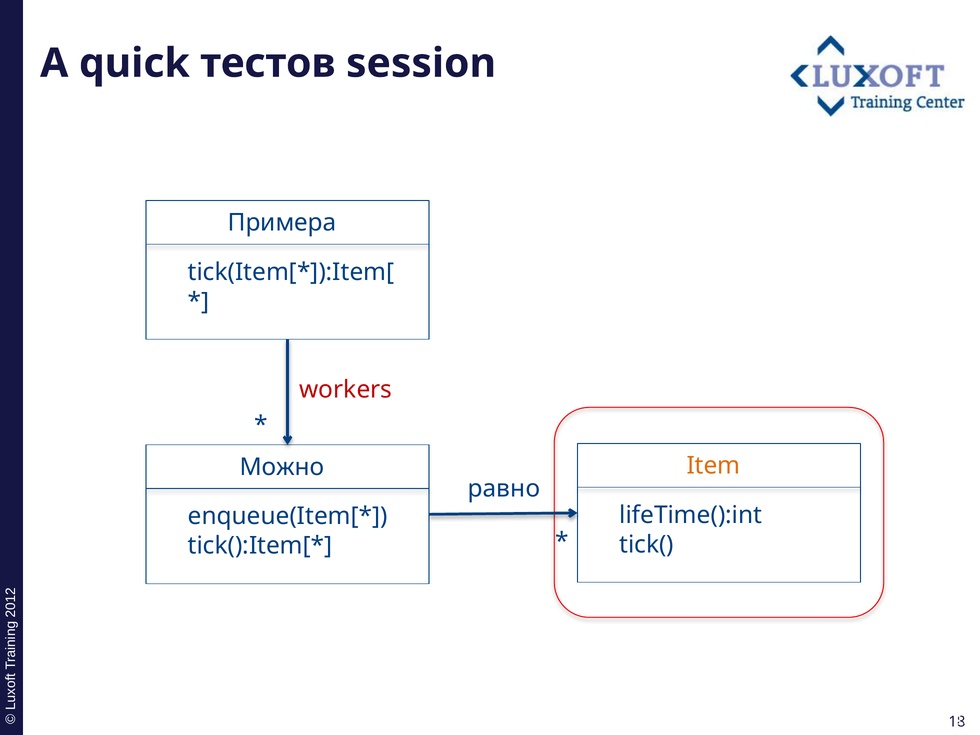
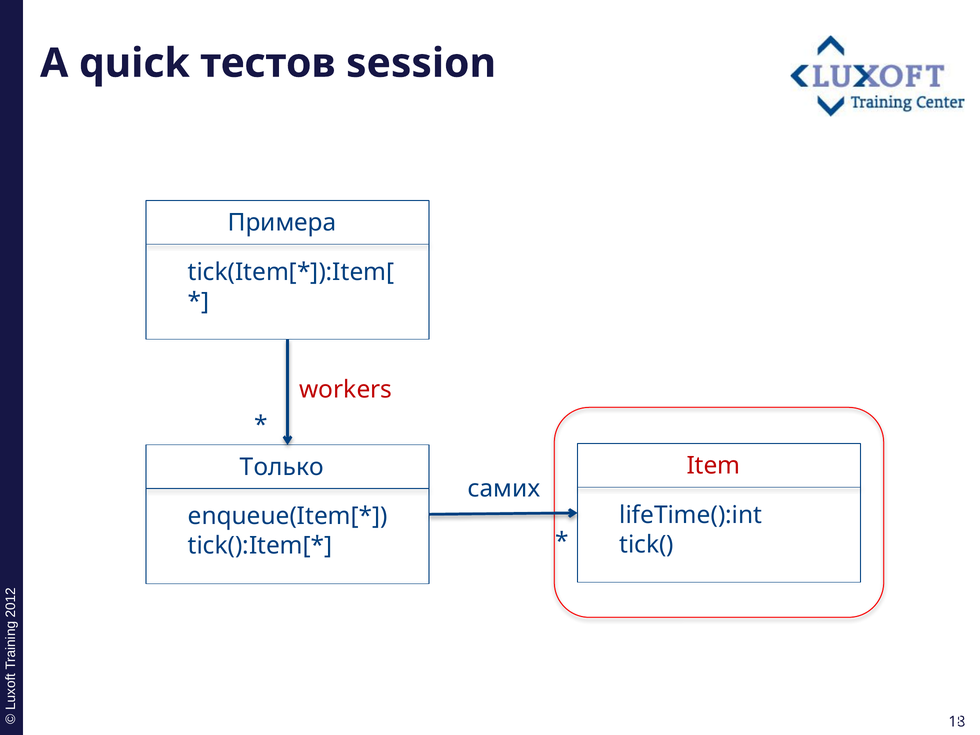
Item colour: orange -> red
Можно: Можно -> Только
равно: равно -> самих
